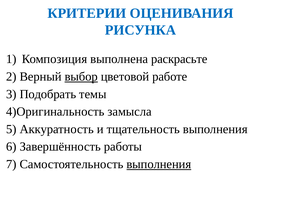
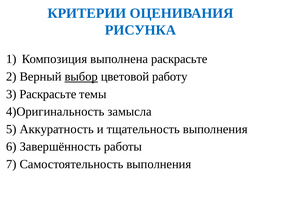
работе: работе -> работу
3 Подобрать: Подобрать -> Раскрасьте
выполнения at (159, 164) underline: present -> none
